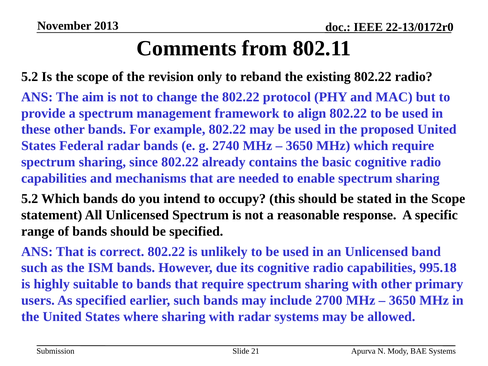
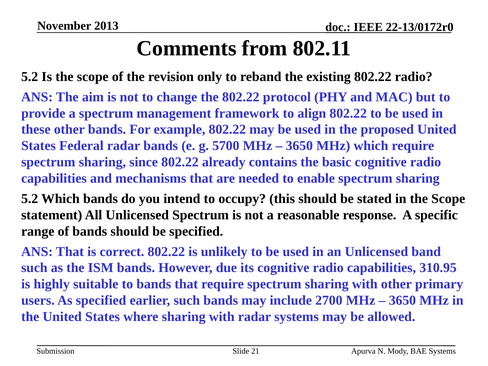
2740: 2740 -> 5700
995.18: 995.18 -> 310.95
